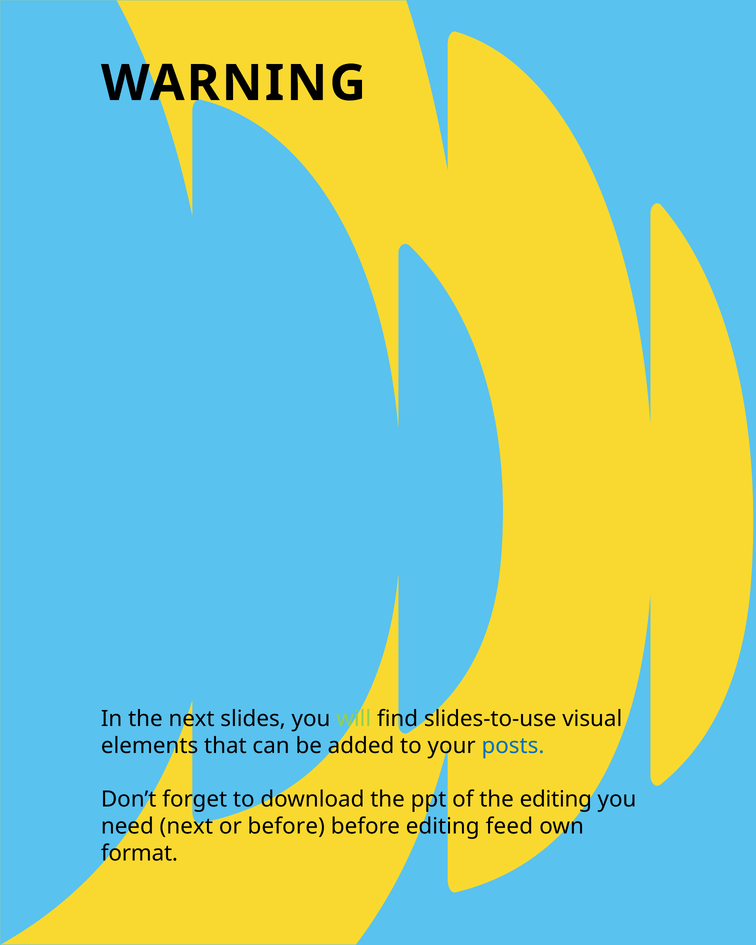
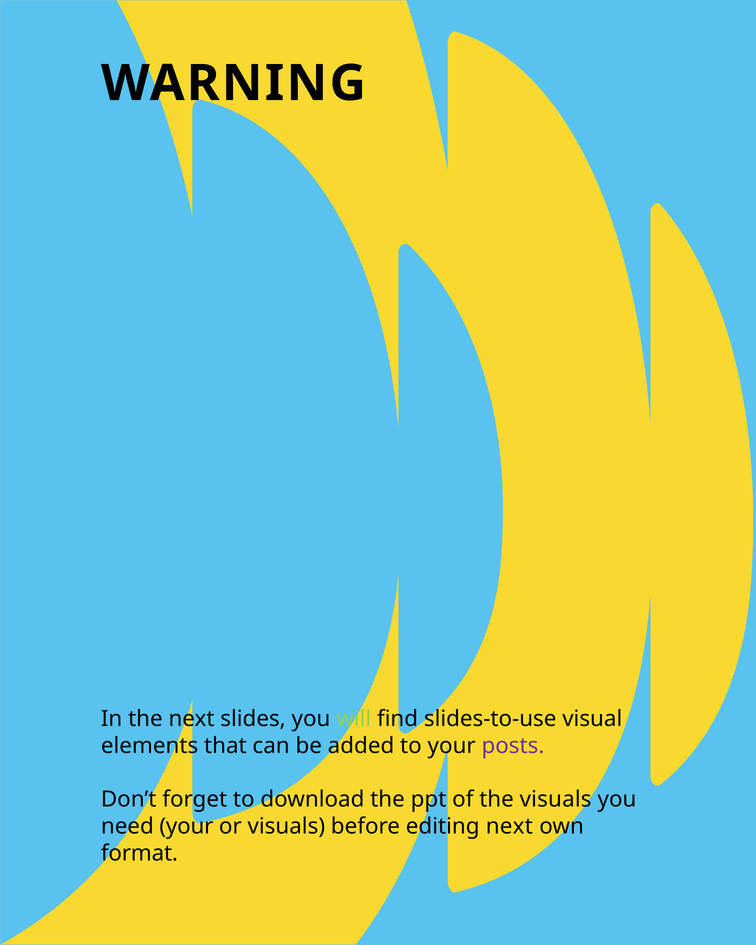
posts colour: blue -> purple
the editing: editing -> visuals
need next: next -> your
or before: before -> visuals
editing feed: feed -> next
